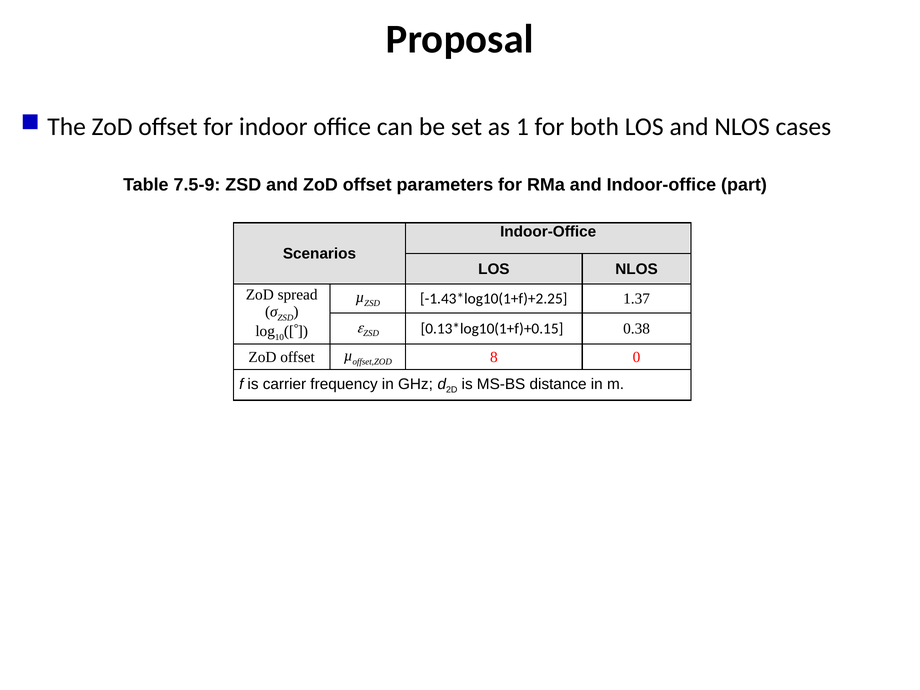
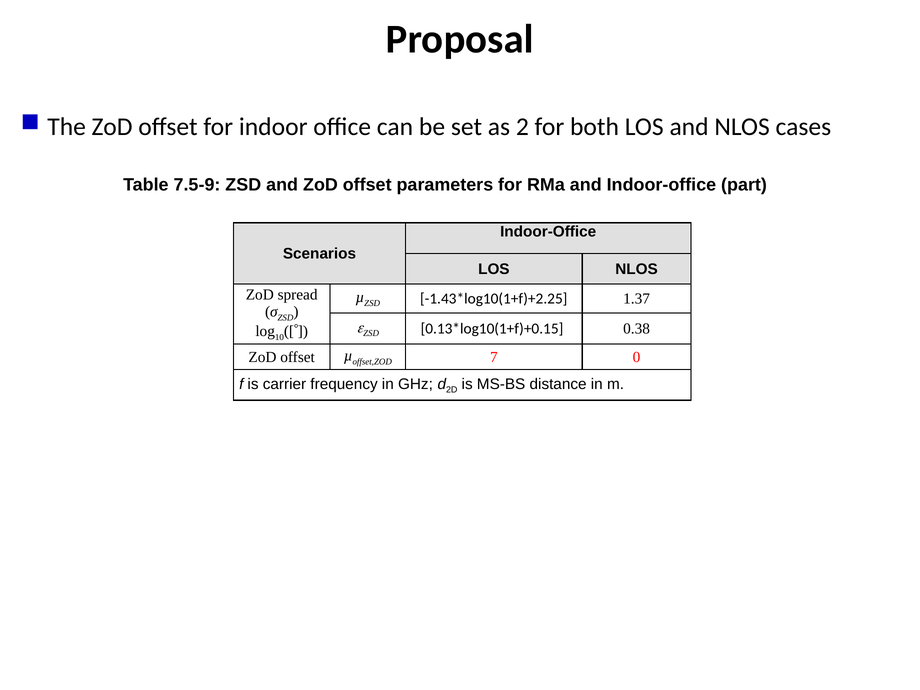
1: 1 -> 2
8: 8 -> 7
